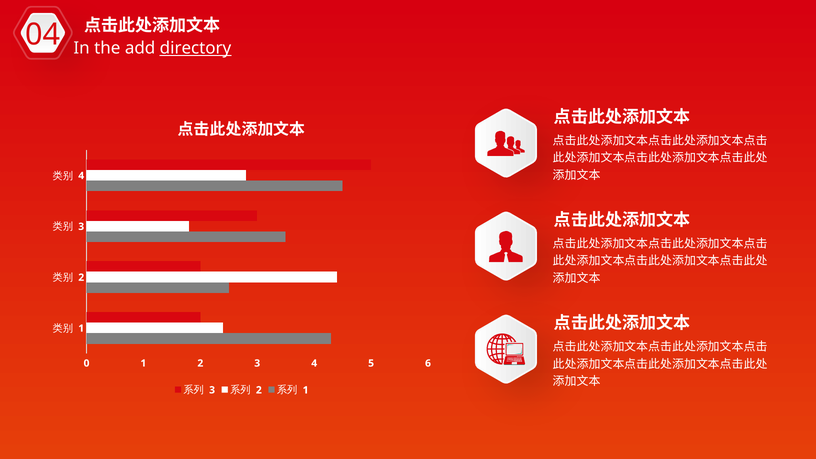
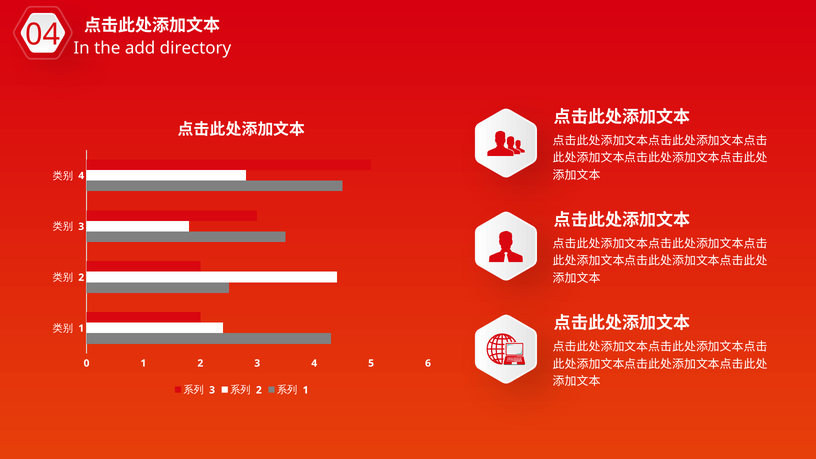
directory underline: present -> none
